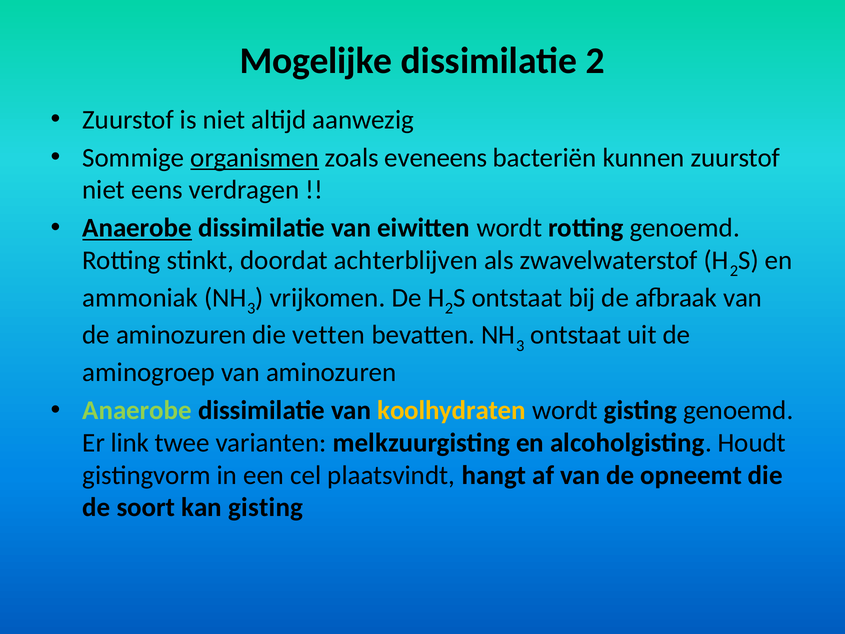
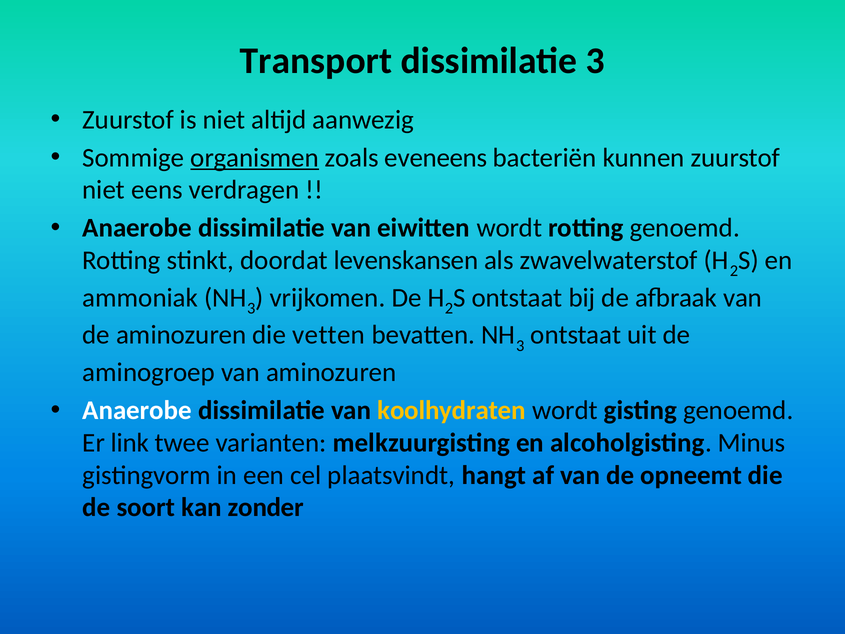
Mogelijke: Mogelijke -> Transport
dissimilatie 2: 2 -> 3
Anaerobe at (137, 228) underline: present -> none
achterblijven: achterblijven -> levenskansen
Anaerobe at (137, 410) colour: light green -> white
Houdt: Houdt -> Minus
kan gisting: gisting -> zonder
